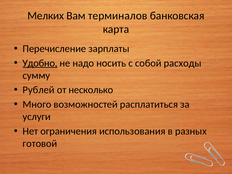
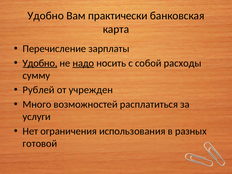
Мелких at (46, 16): Мелких -> Удобно
терминалов: терминалов -> практически
надо underline: none -> present
несколько: несколько -> учрежден
